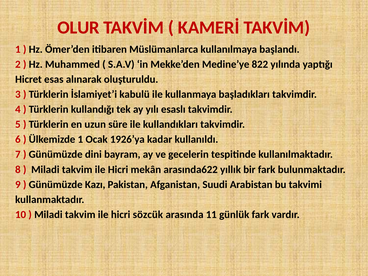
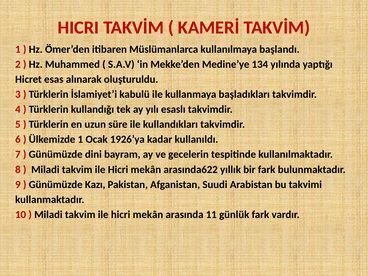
OLUR at (78, 28): OLUR -> HICRI
822: 822 -> 134
sözcük at (148, 215): sözcük -> mekân
